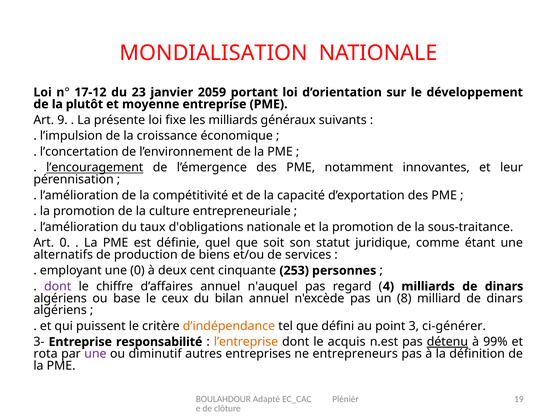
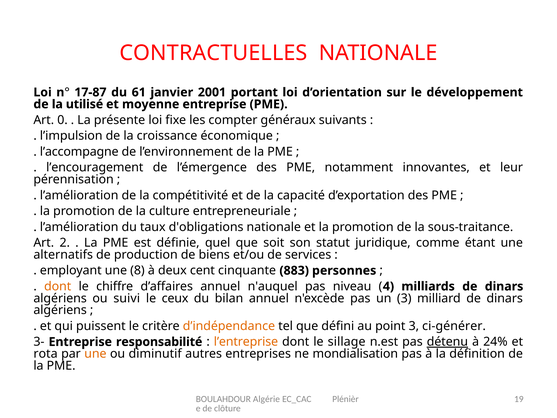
MONDIALISATION: MONDIALISATION -> CONTRACTUELLES
17-12: 17-12 -> 17-87
23: 23 -> 61
2059: 2059 -> 2001
plutôt: plutôt -> utilisé
9: 9 -> 0
les milliards: milliards -> compter
l’concertation: l’concertation -> l’accompagne
l’encouragement underline: present -> none
Art 0: 0 -> 2
une 0: 0 -> 8
253: 253 -> 883
dont at (58, 286) colour: purple -> orange
regard: regard -> niveau
base: base -> suivi
un 8: 8 -> 3
acquis: acquis -> sillage
99%: 99% -> 24%
une at (95, 354) colour: purple -> orange
entrepreneurs: entrepreneurs -> mondialisation
Adapté: Adapté -> Algérie
